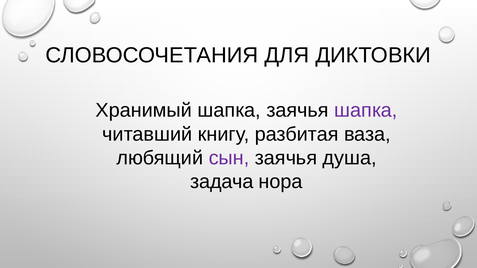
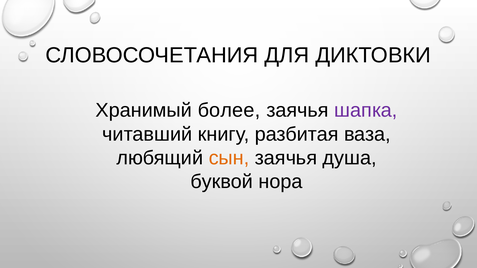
Хранимый шапка: шапка -> более
сын colour: purple -> orange
задача: задача -> буквой
